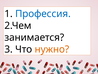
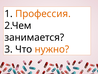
Профессия colour: blue -> orange
